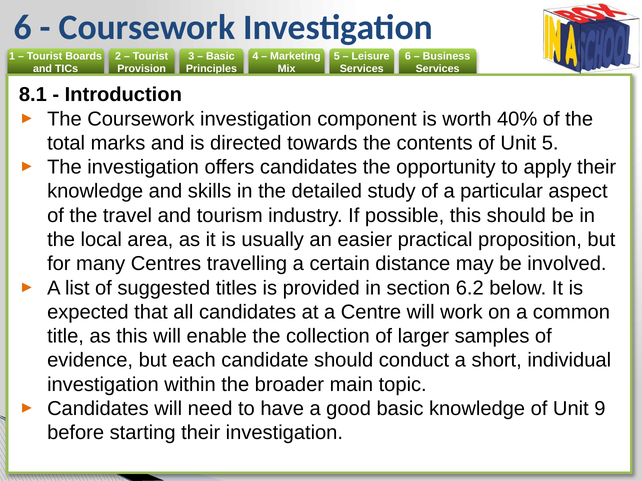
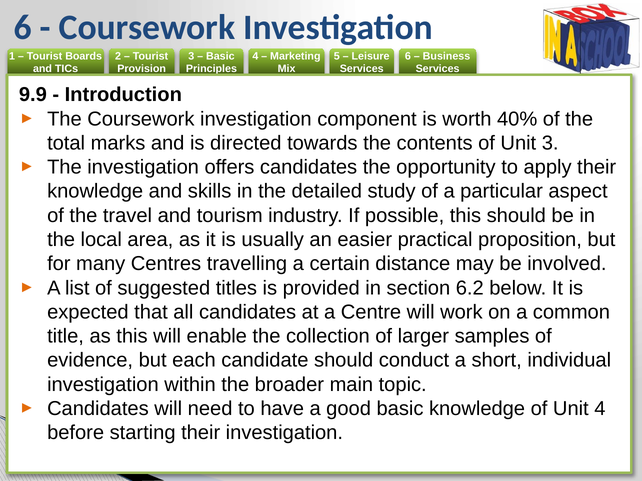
8.1: 8.1 -> 9.9
Unit 5: 5 -> 3
Unit 9: 9 -> 4
